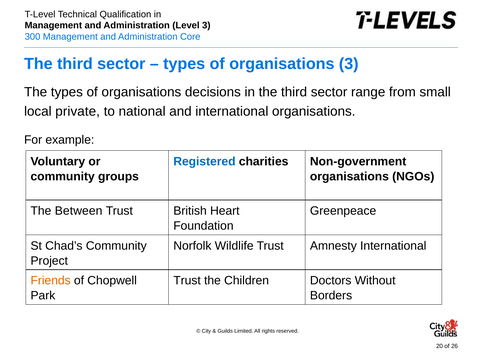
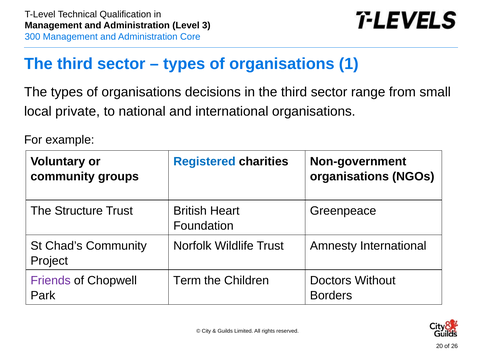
organisations 3: 3 -> 1
Between: Between -> Structure
Friends colour: orange -> purple
Trust at (187, 280): Trust -> Term
